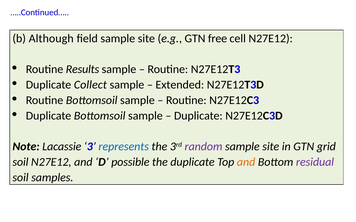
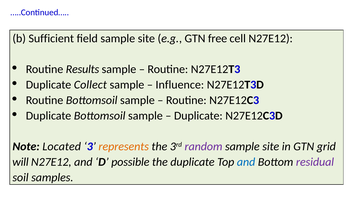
Although: Although -> Sufficient
Extended: Extended -> Influence
Lacassie: Lacassie -> Located
represents colour: blue -> orange
soil at (20, 162): soil -> will
and at (246, 162) colour: orange -> blue
